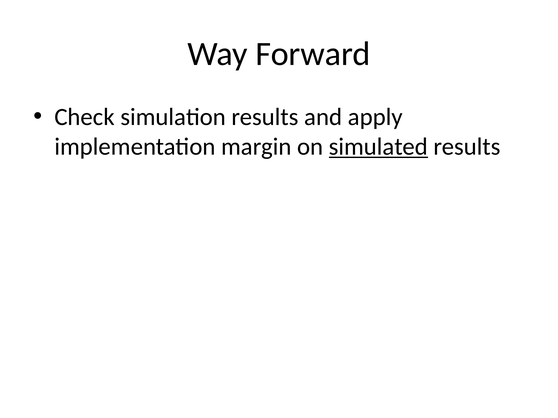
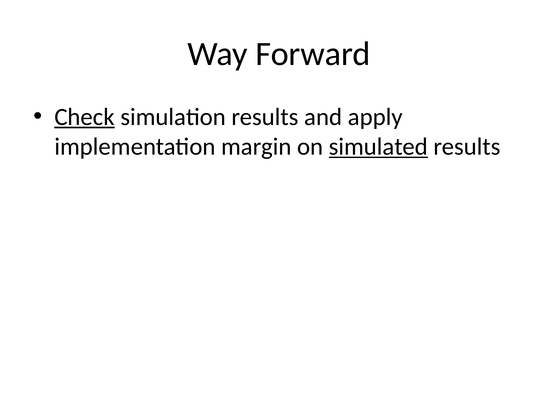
Check underline: none -> present
